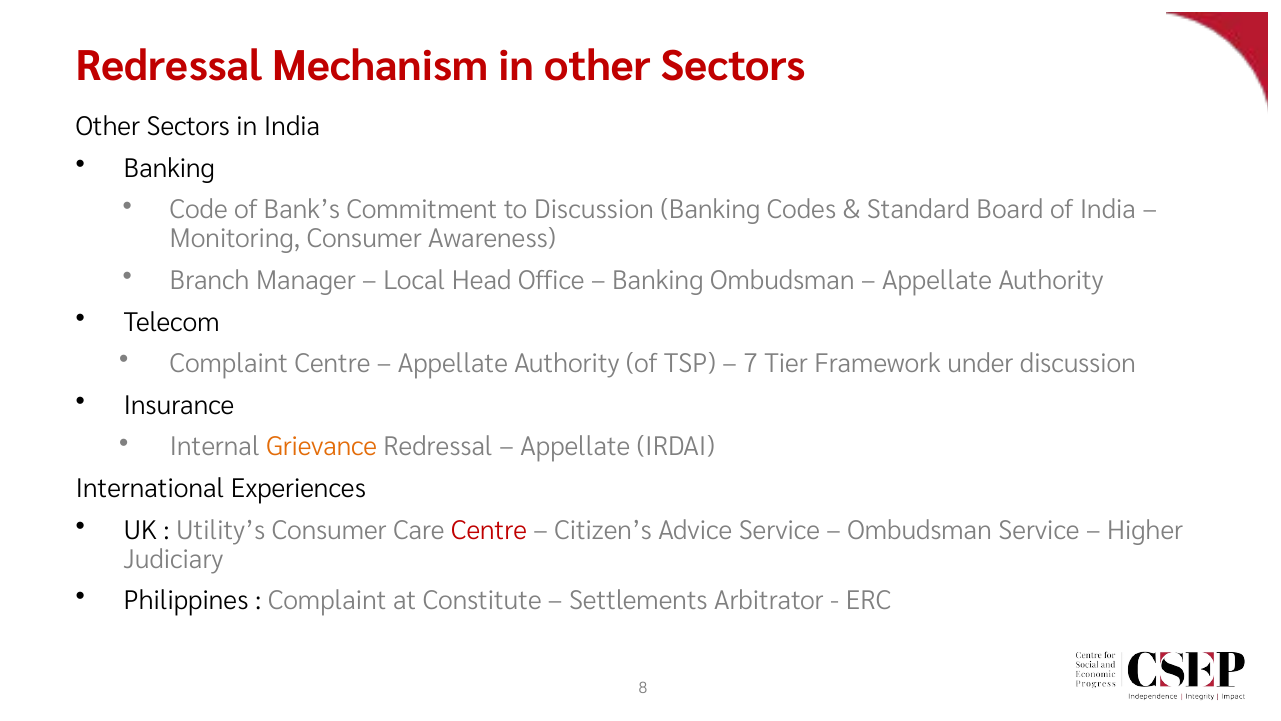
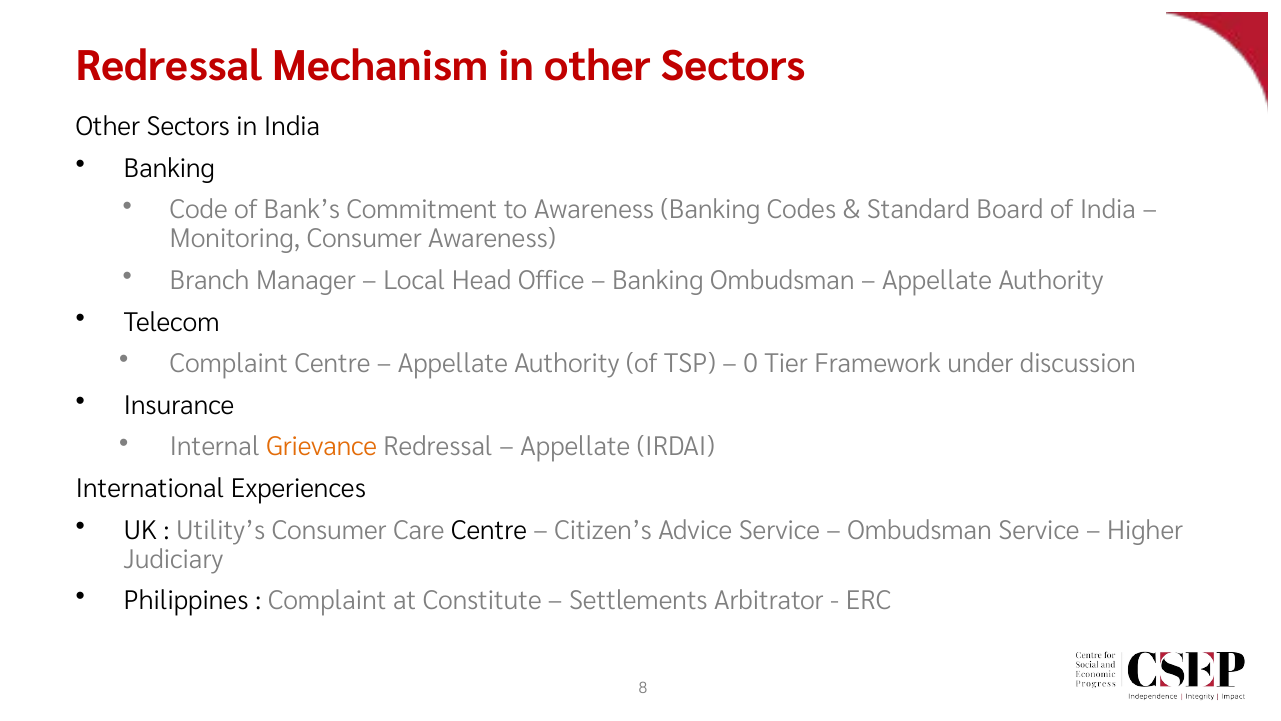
to Discussion: Discussion -> Awareness
7: 7 -> 0
Centre at (489, 530) colour: red -> black
